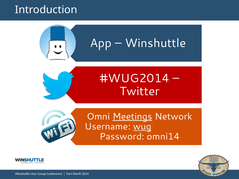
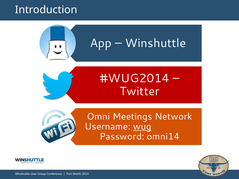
Meetings underline: present -> none
